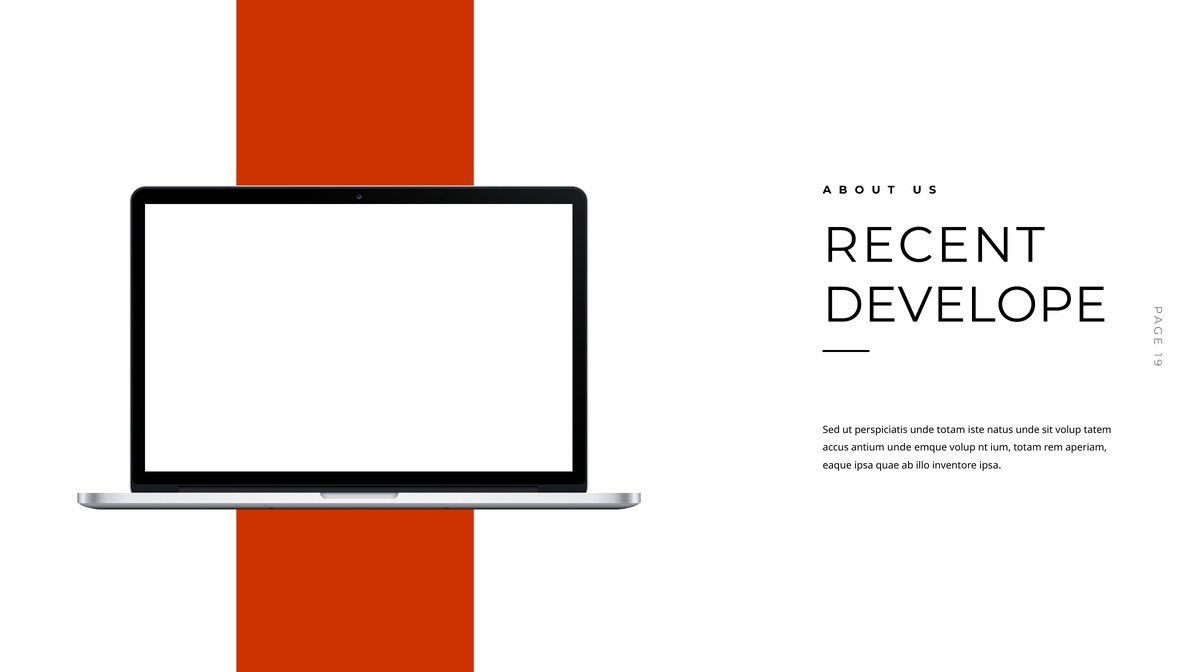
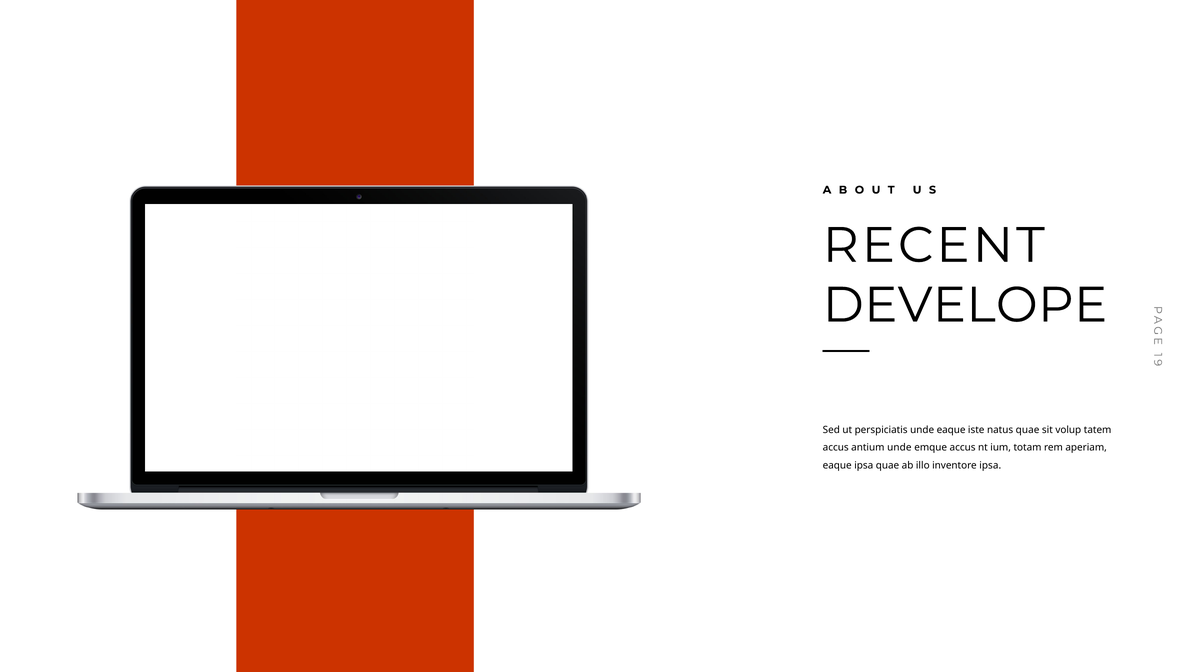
unde totam: totam -> eaque
natus unde: unde -> quae
emque volup: volup -> accus
